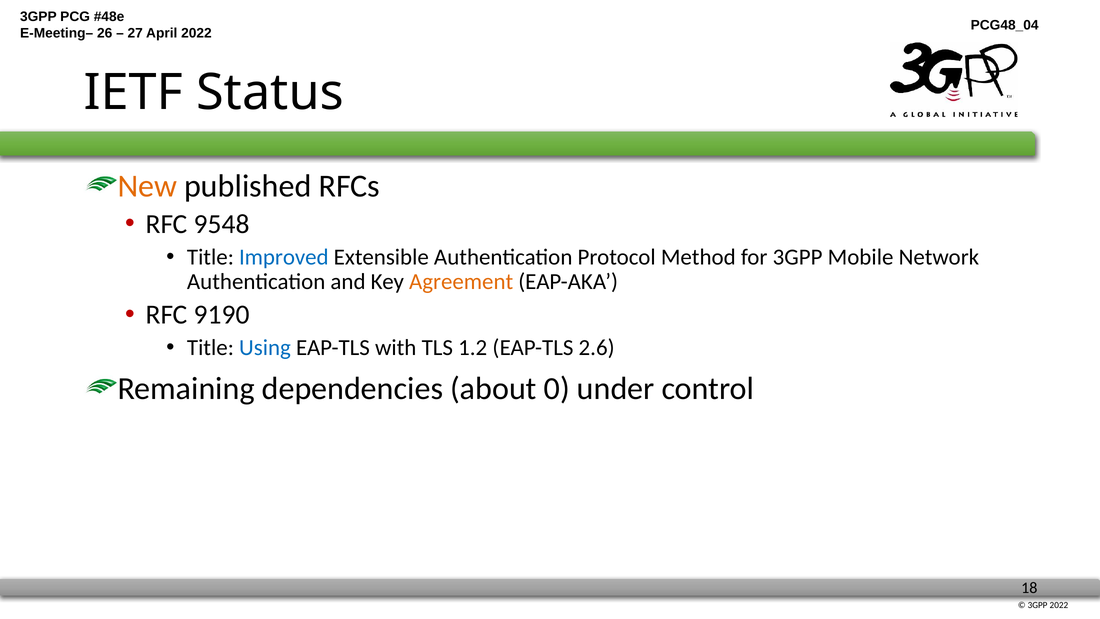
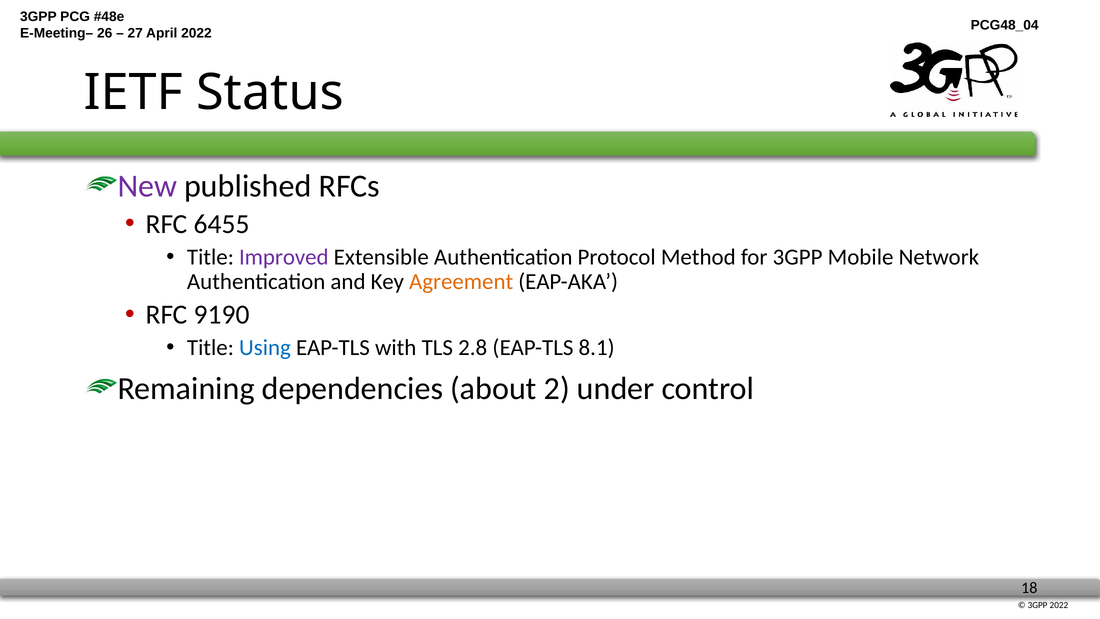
New colour: orange -> purple
9548: 9548 -> 6455
Improved colour: blue -> purple
1.2: 1.2 -> 2.8
2.6: 2.6 -> 8.1
0: 0 -> 2
